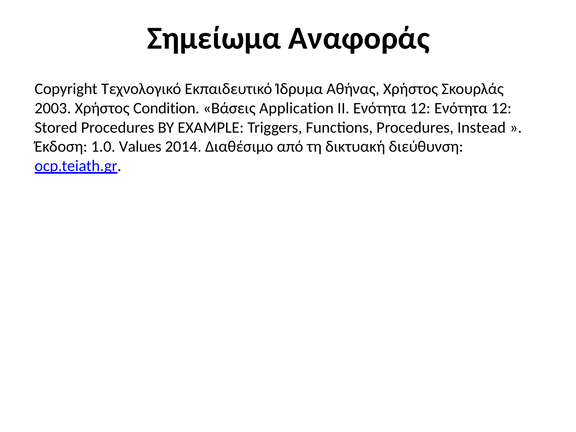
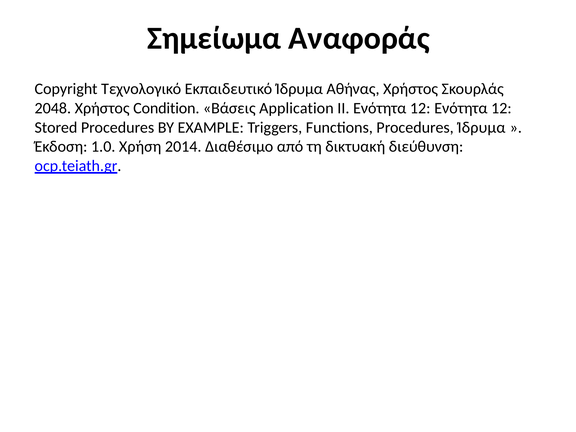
2003: 2003 -> 2048
Procedures Instead: Instead -> Ίδρυμα
Values: Values -> Χρήση
